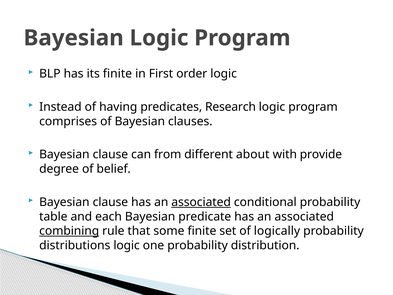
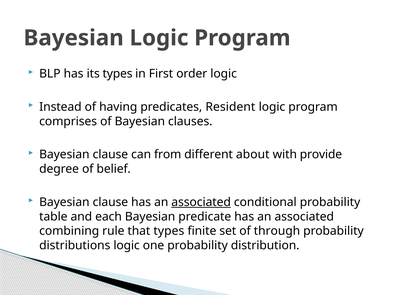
its finite: finite -> types
Research: Research -> Resident
combining underline: present -> none
that some: some -> types
logically: logically -> through
